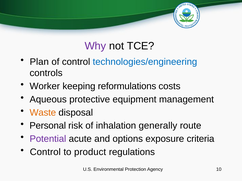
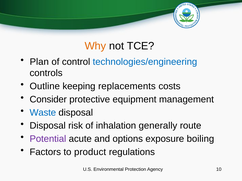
Why colour: purple -> orange
Worker: Worker -> Outline
reformulations: reformulations -> replacements
Aqueous: Aqueous -> Consider
Waste colour: orange -> blue
Personal at (48, 126): Personal -> Disposal
criteria: criteria -> boiling
Control at (45, 152): Control -> Factors
